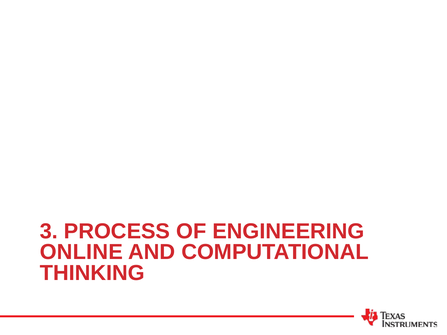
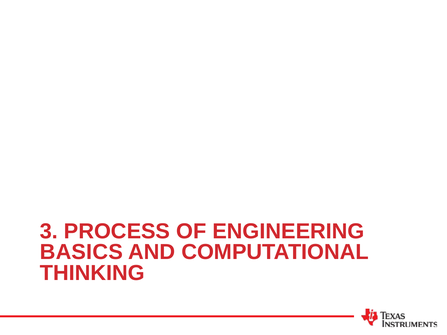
ONLINE: ONLINE -> BASICS
